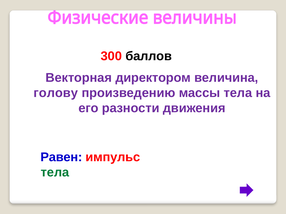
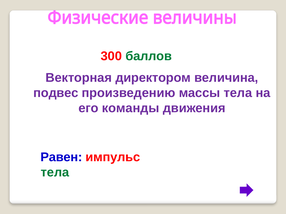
баллов colour: black -> green
голову: голову -> подвес
разности: разности -> команды
